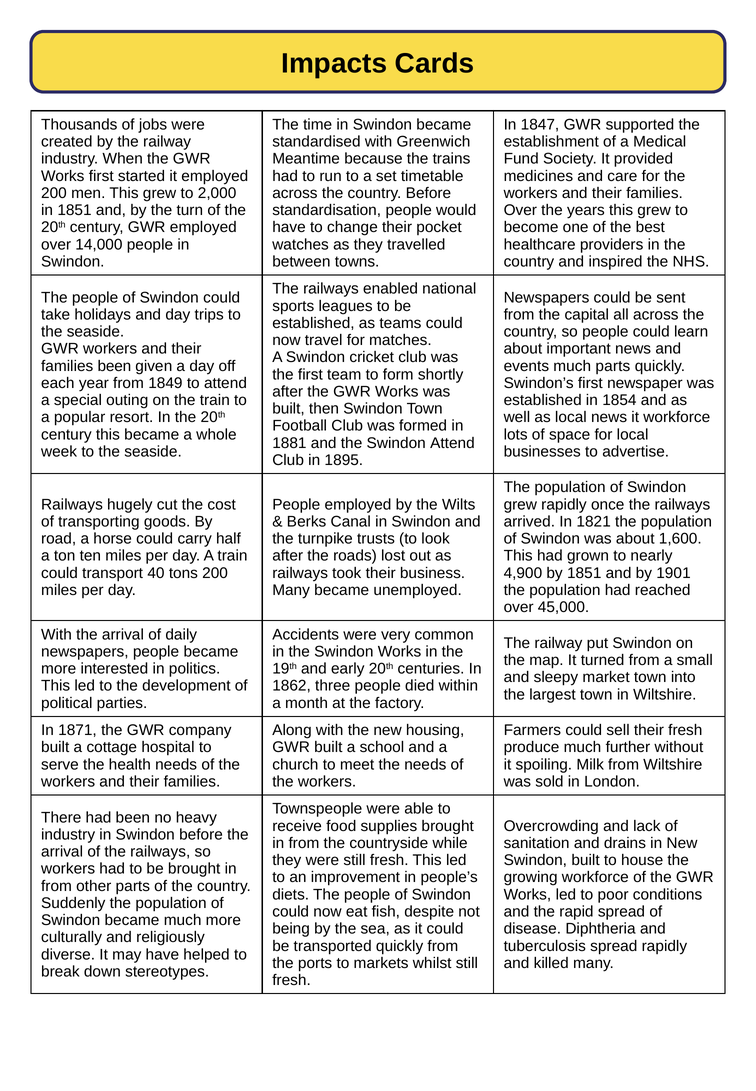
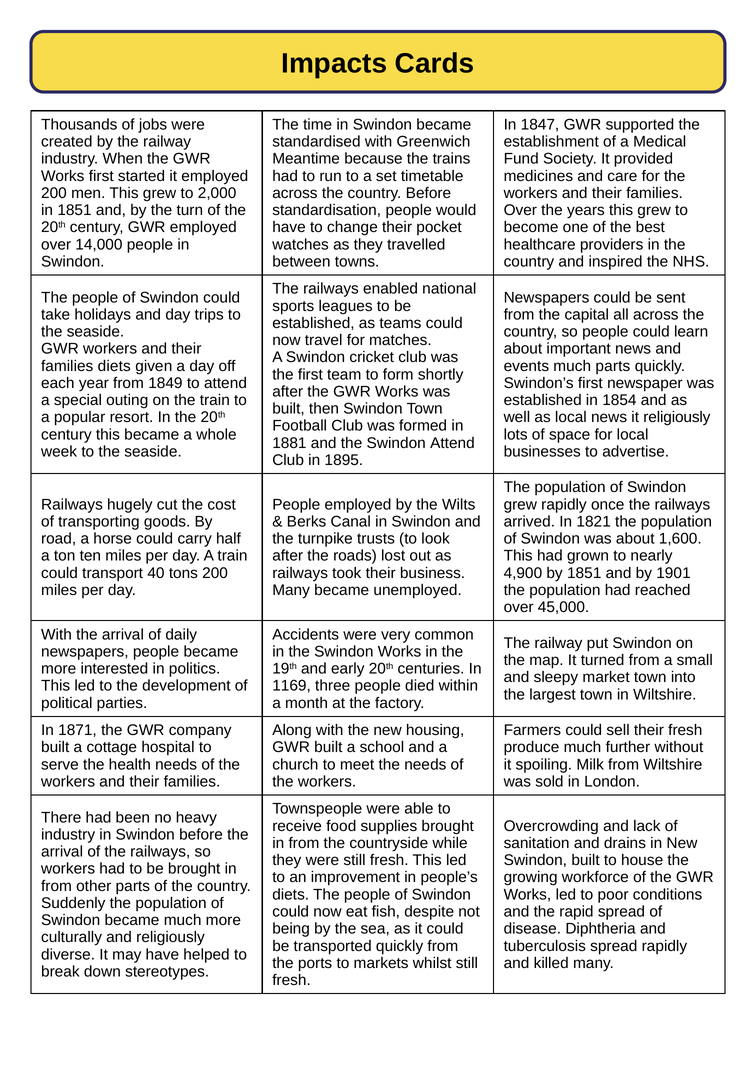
families been: been -> diets
it workforce: workforce -> religiously
1862: 1862 -> 1169
